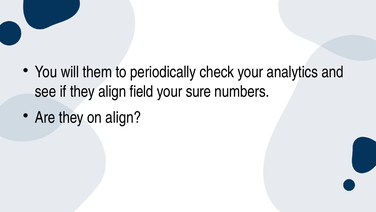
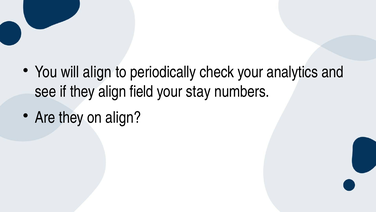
will them: them -> align
sure: sure -> stay
